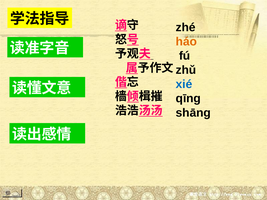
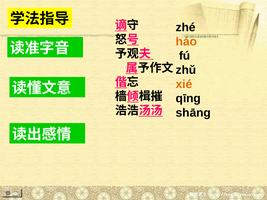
xié colour: blue -> orange
